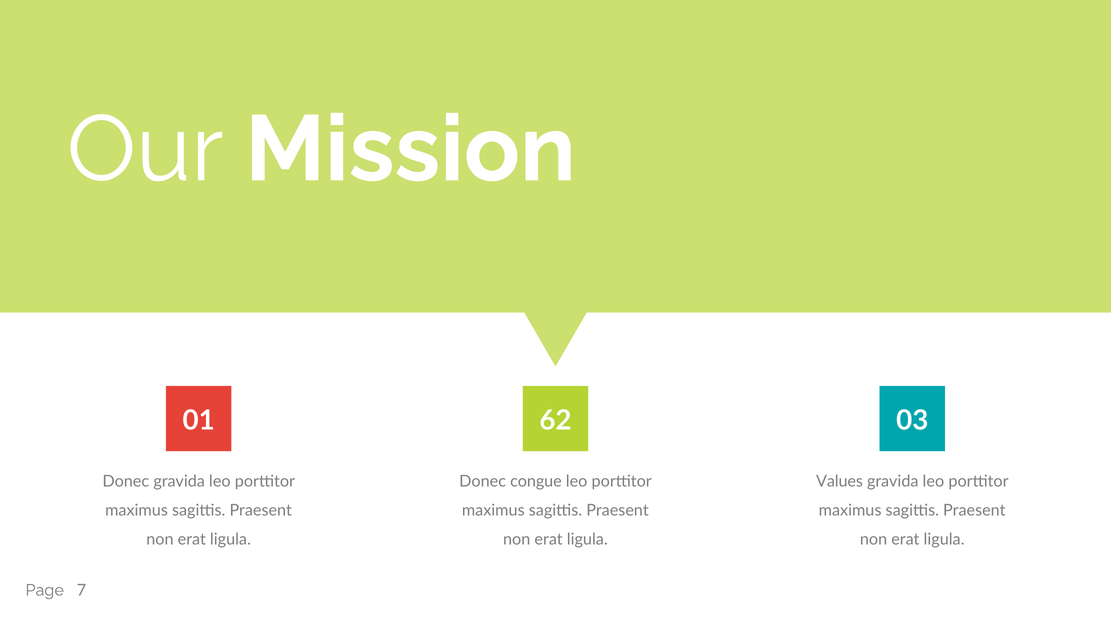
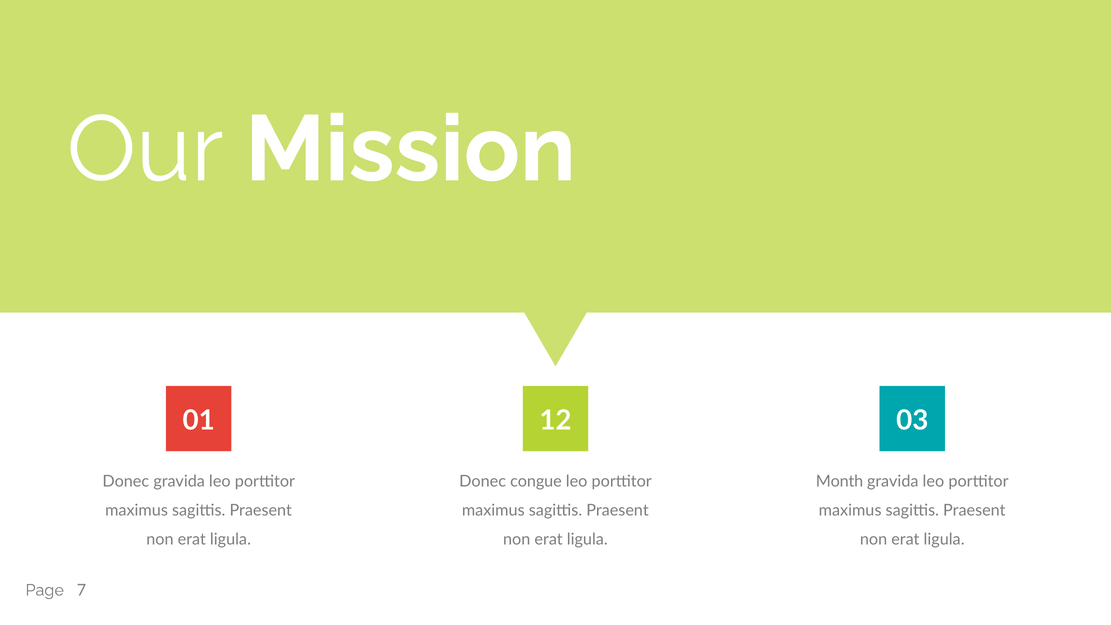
62: 62 -> 12
Values: Values -> Month
